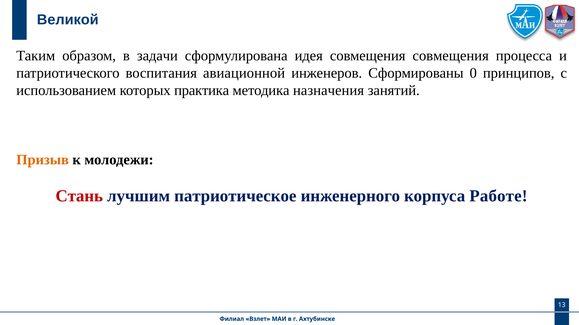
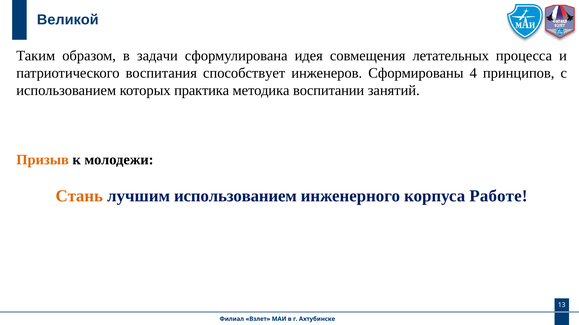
совмещения совмещения: совмещения -> летательных
авиационной: авиационной -> способствует
0: 0 -> 4
назначения: назначения -> воспитании
Стань colour: red -> orange
лучшим патриотическое: патриотическое -> использованием
